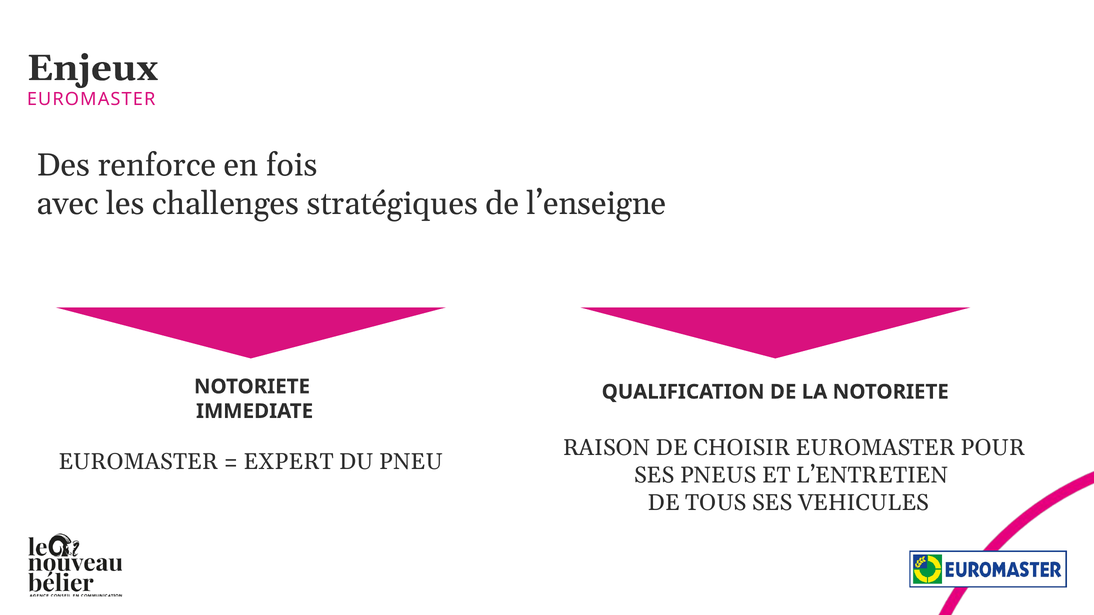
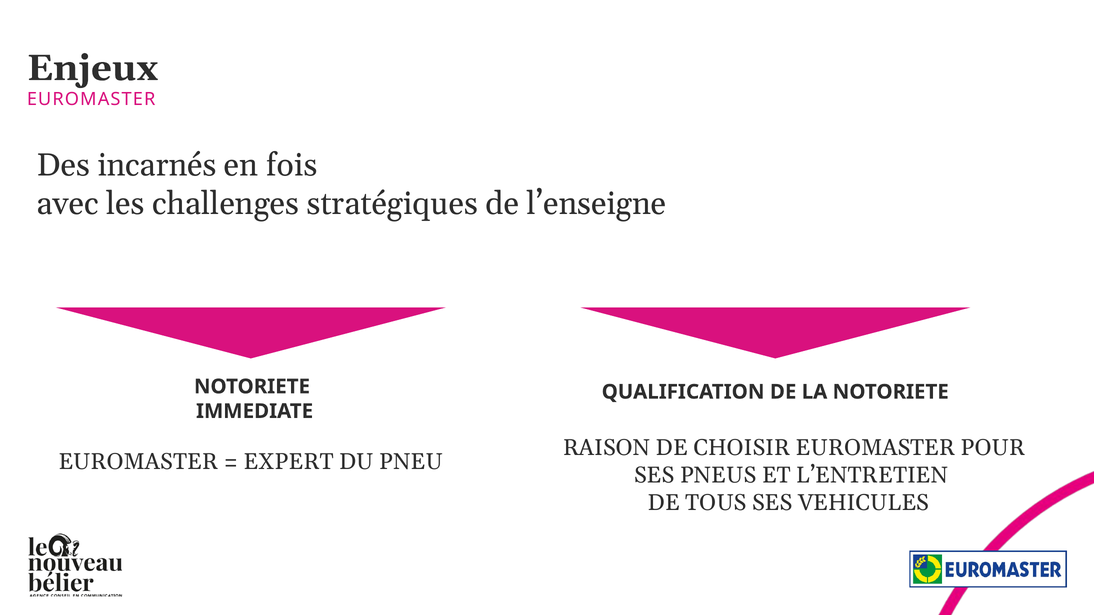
renforce: renforce -> incarnés
